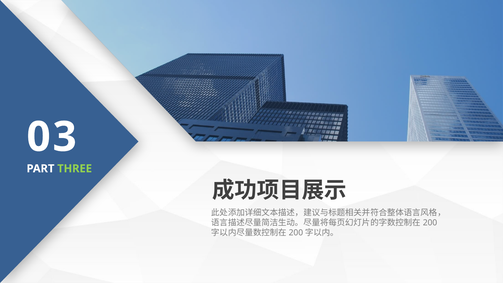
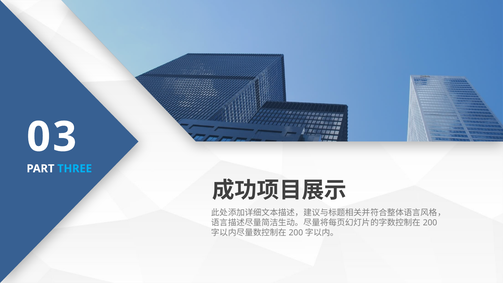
THREE colour: light green -> light blue
